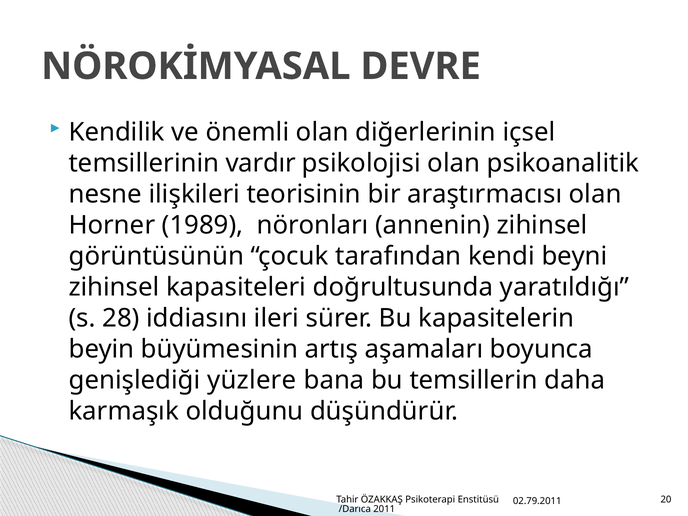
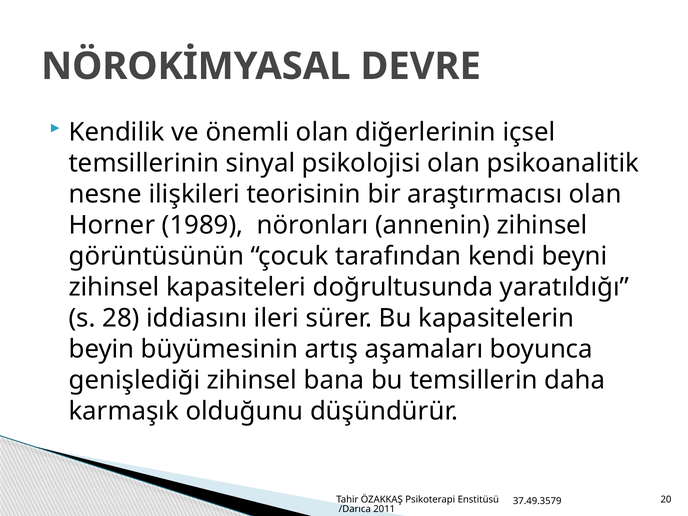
vardır: vardır -> sinyal
genişlediği yüzlere: yüzlere -> zihinsel
02.79.2011: 02.79.2011 -> 37.49.3579
